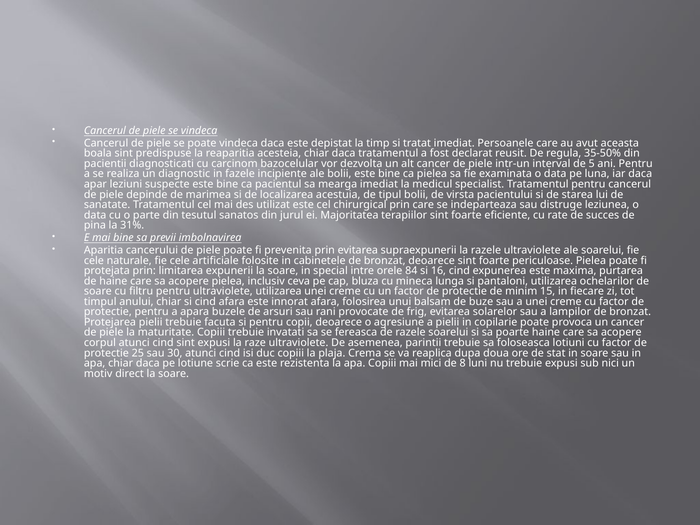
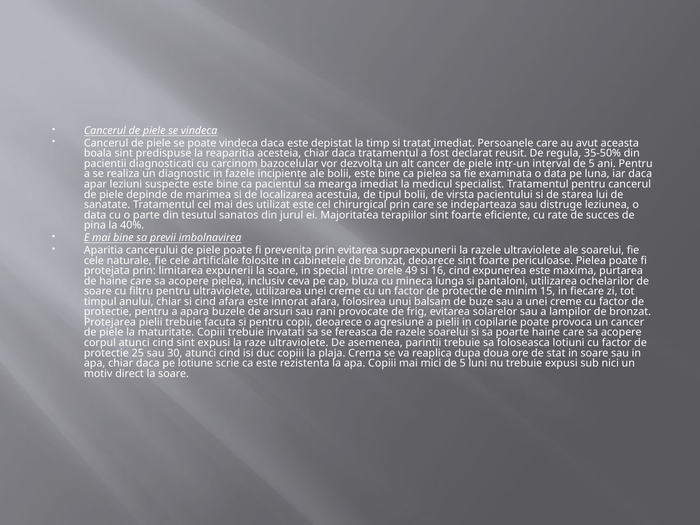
31%: 31% -> 40%
84: 84 -> 49
mici de 8: 8 -> 5
